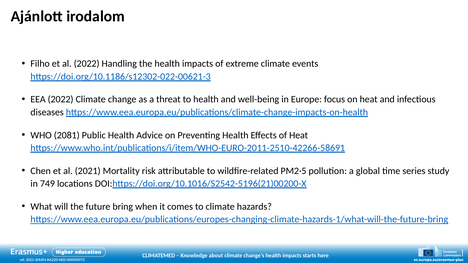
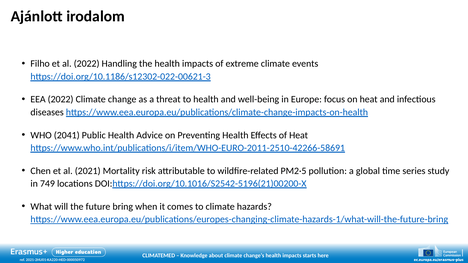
2081: 2081 -> 2041
